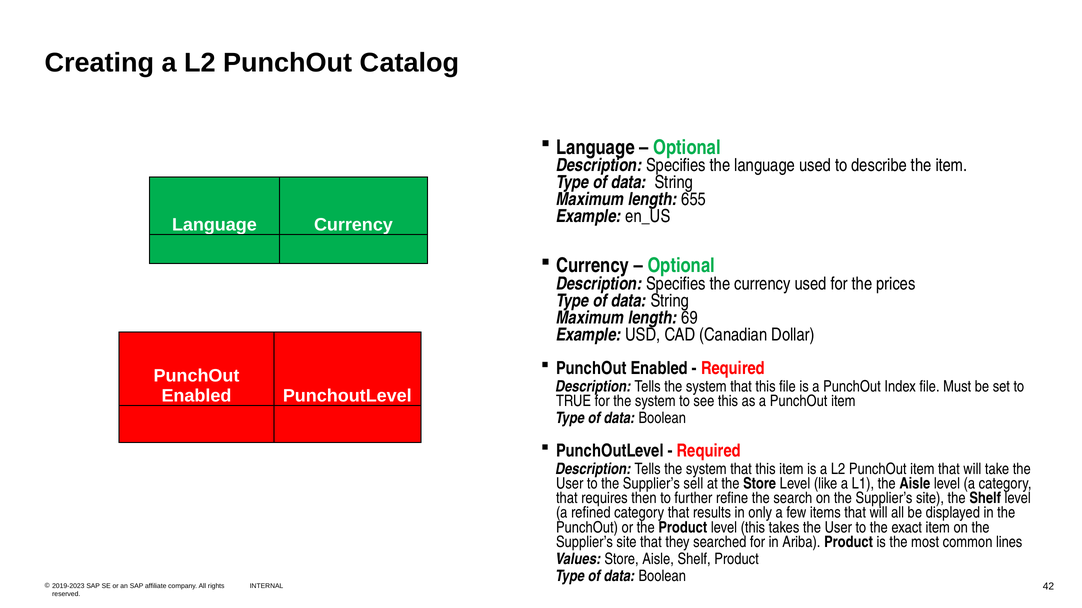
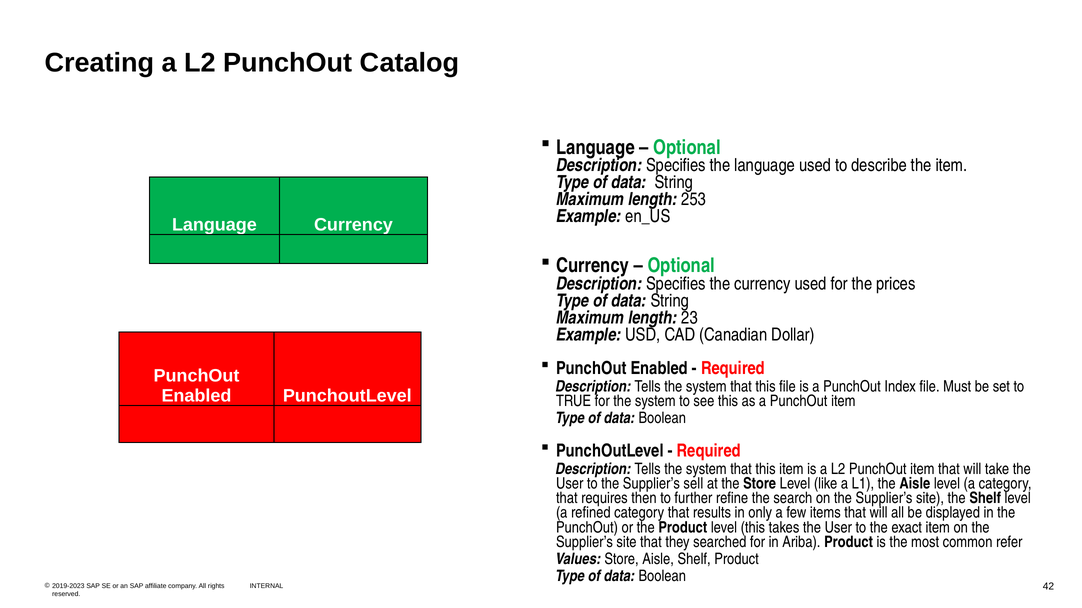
655: 655 -> 253
69: 69 -> 23
lines: lines -> refer
